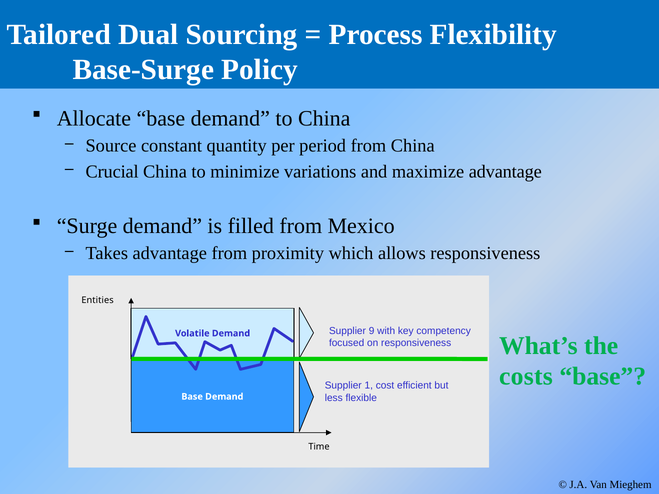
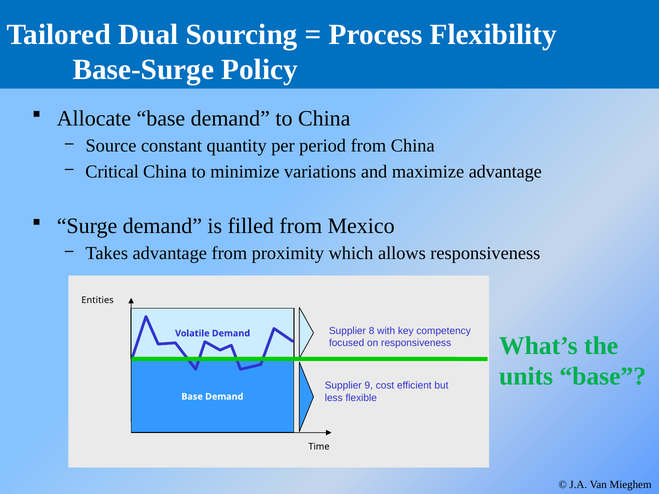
Crucial: Crucial -> Critical
9: 9 -> 8
costs: costs -> units
1: 1 -> 9
